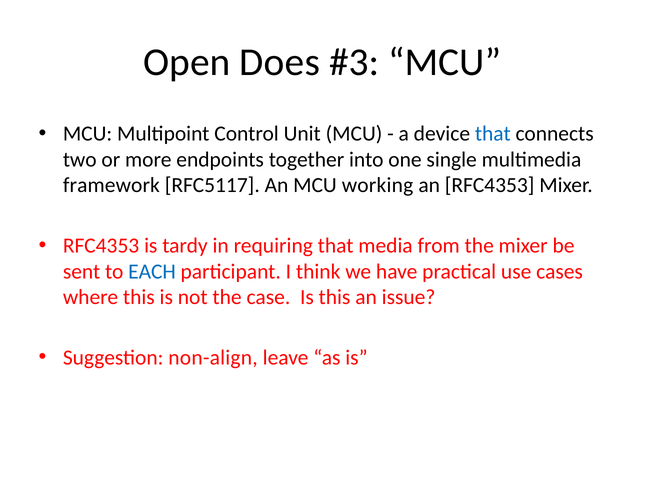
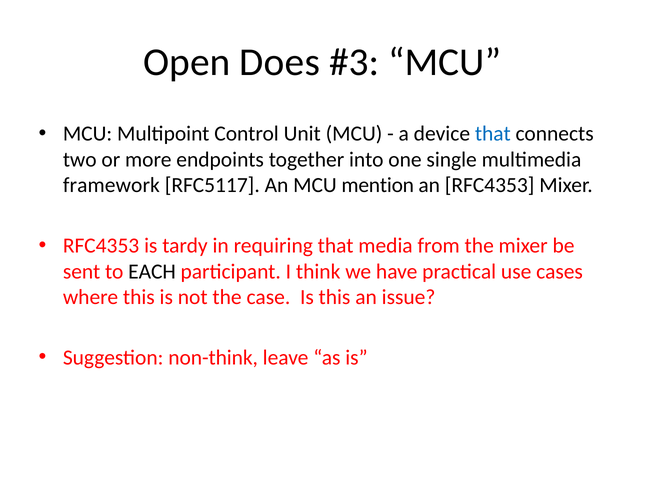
working: working -> mention
EACH colour: blue -> black
non-align: non-align -> non-think
